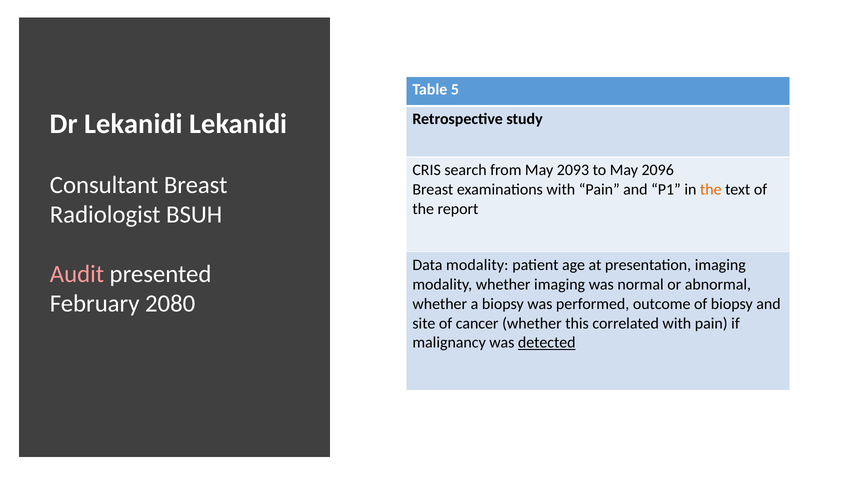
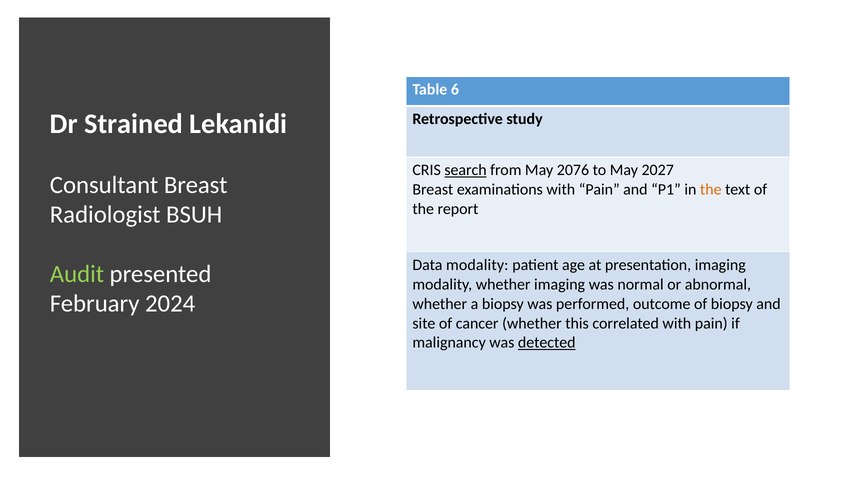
5: 5 -> 6
Dr Lekanidi: Lekanidi -> Strained
search underline: none -> present
2093: 2093 -> 2076
2096: 2096 -> 2027
Audit colour: pink -> light green
2080: 2080 -> 2024
